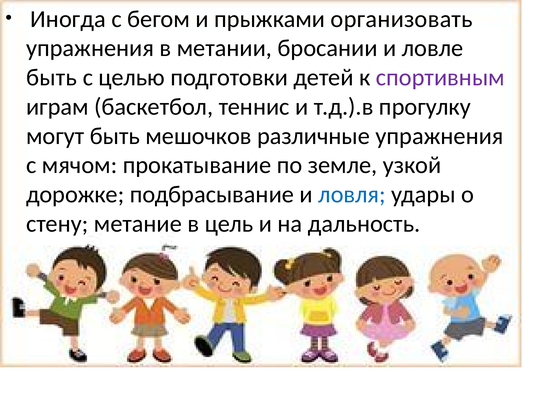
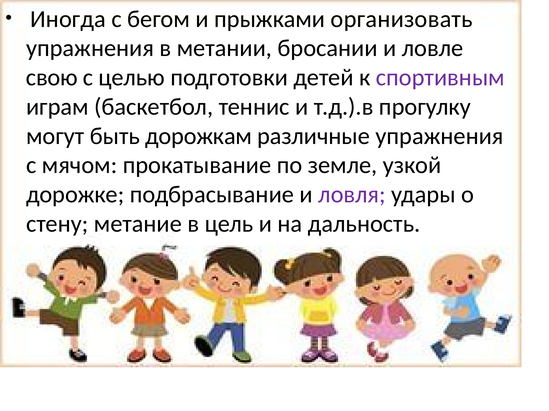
быть at (52, 78): быть -> свою
мешочков: мешочков -> дорожкам
ловля colour: blue -> purple
